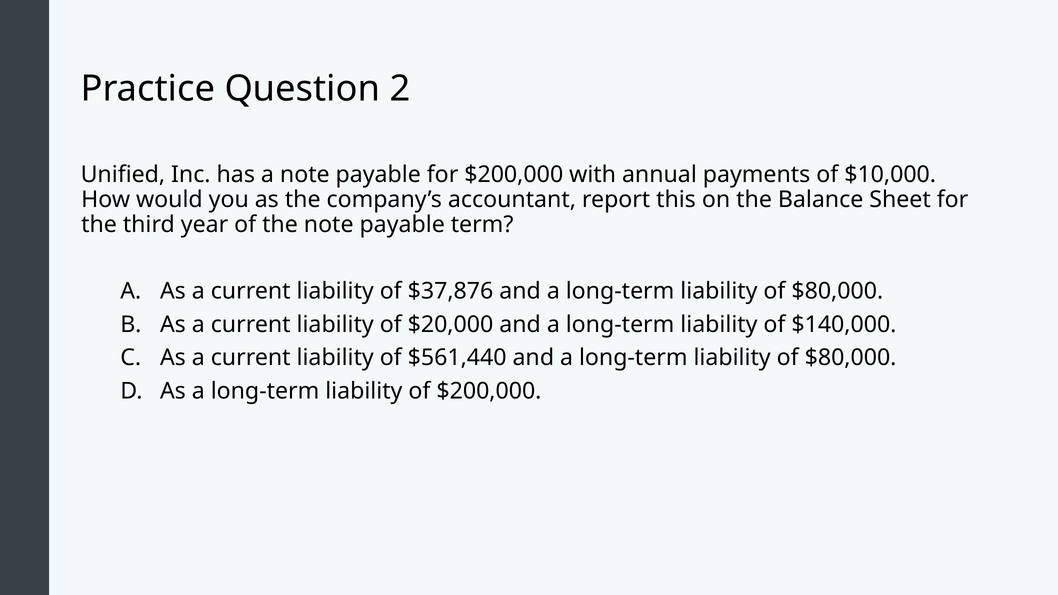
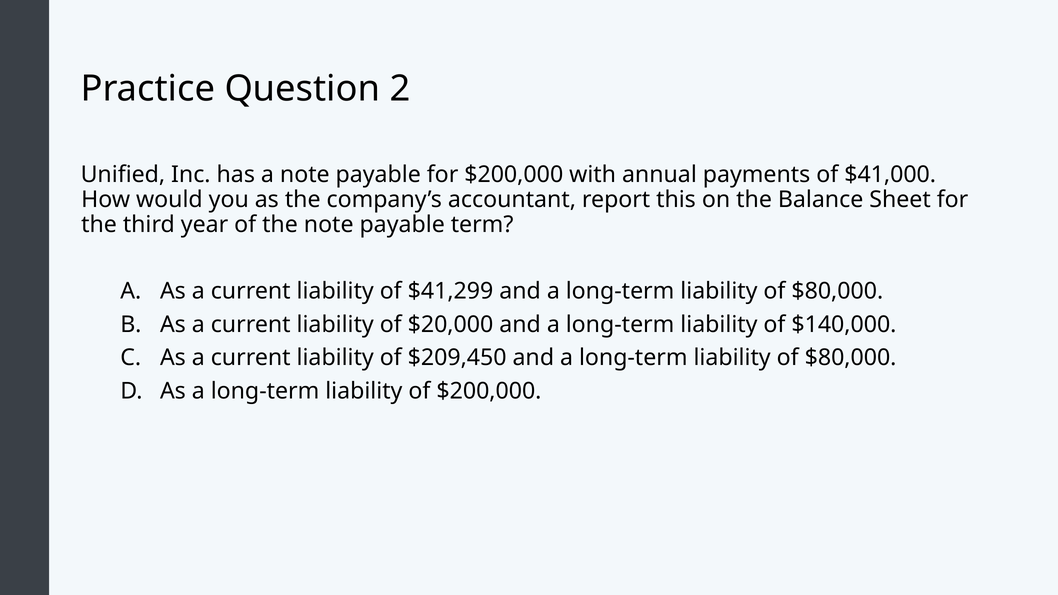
$10,000: $10,000 -> $41,000
$37,876: $37,876 -> $41,299
$561,440: $561,440 -> $209,450
